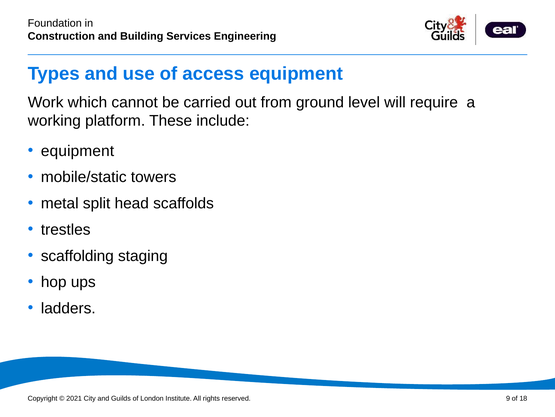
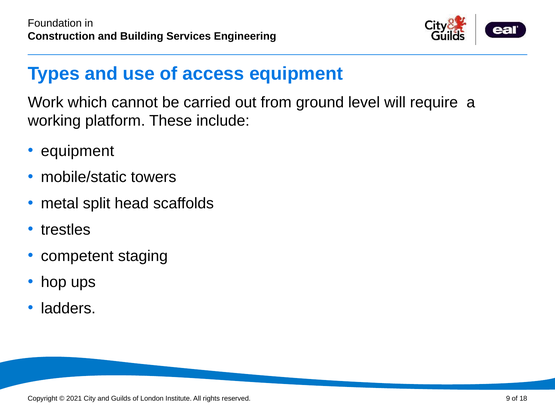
scaffolding: scaffolding -> competent
